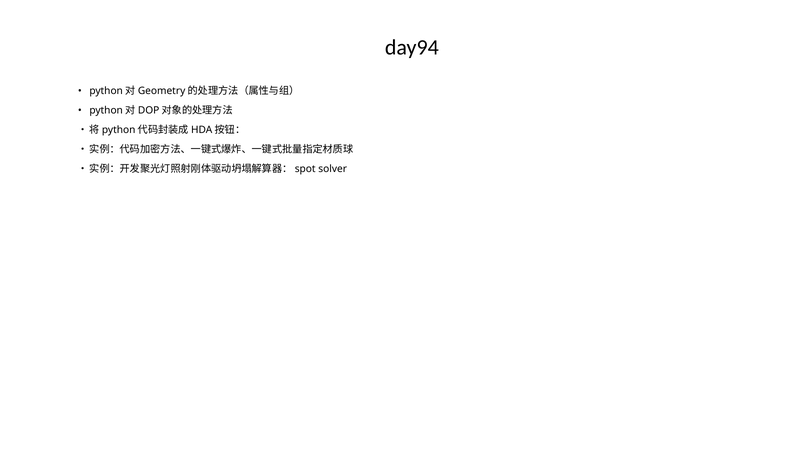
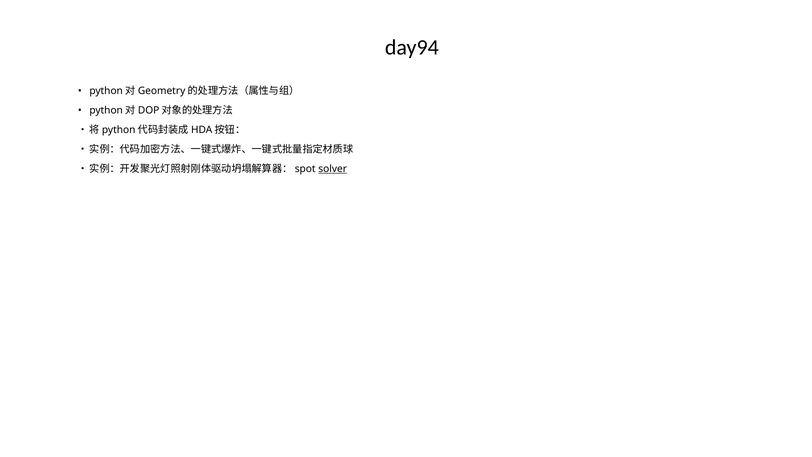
solver underline: none -> present
